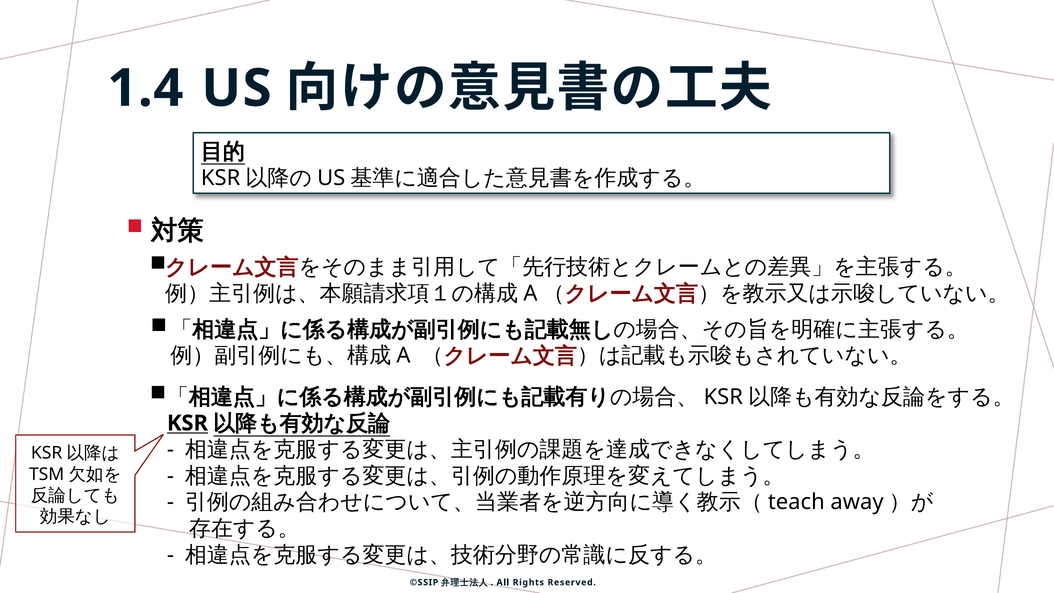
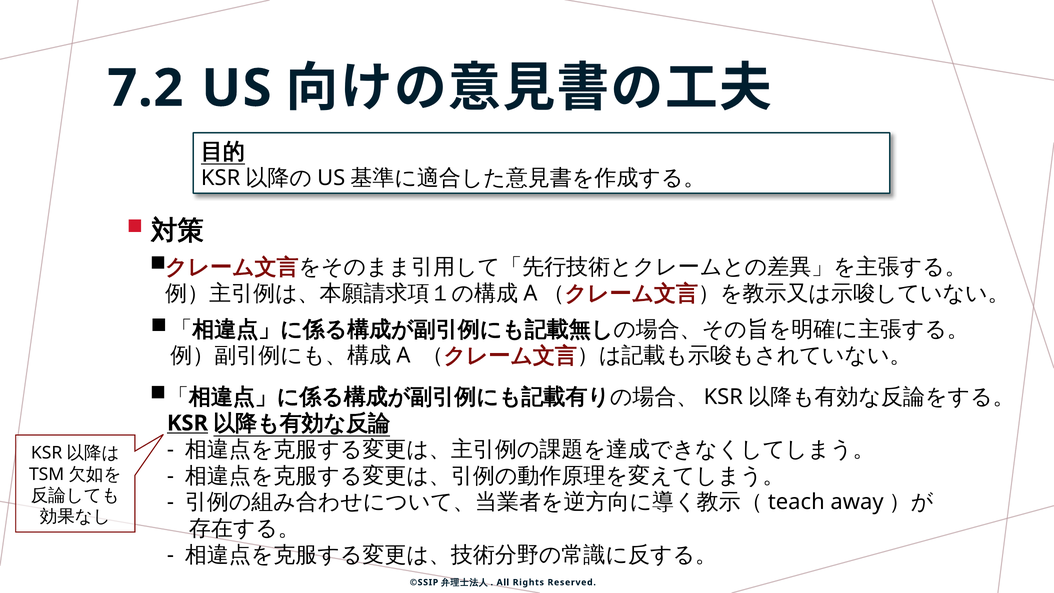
1.4: 1.4 -> 7.2
